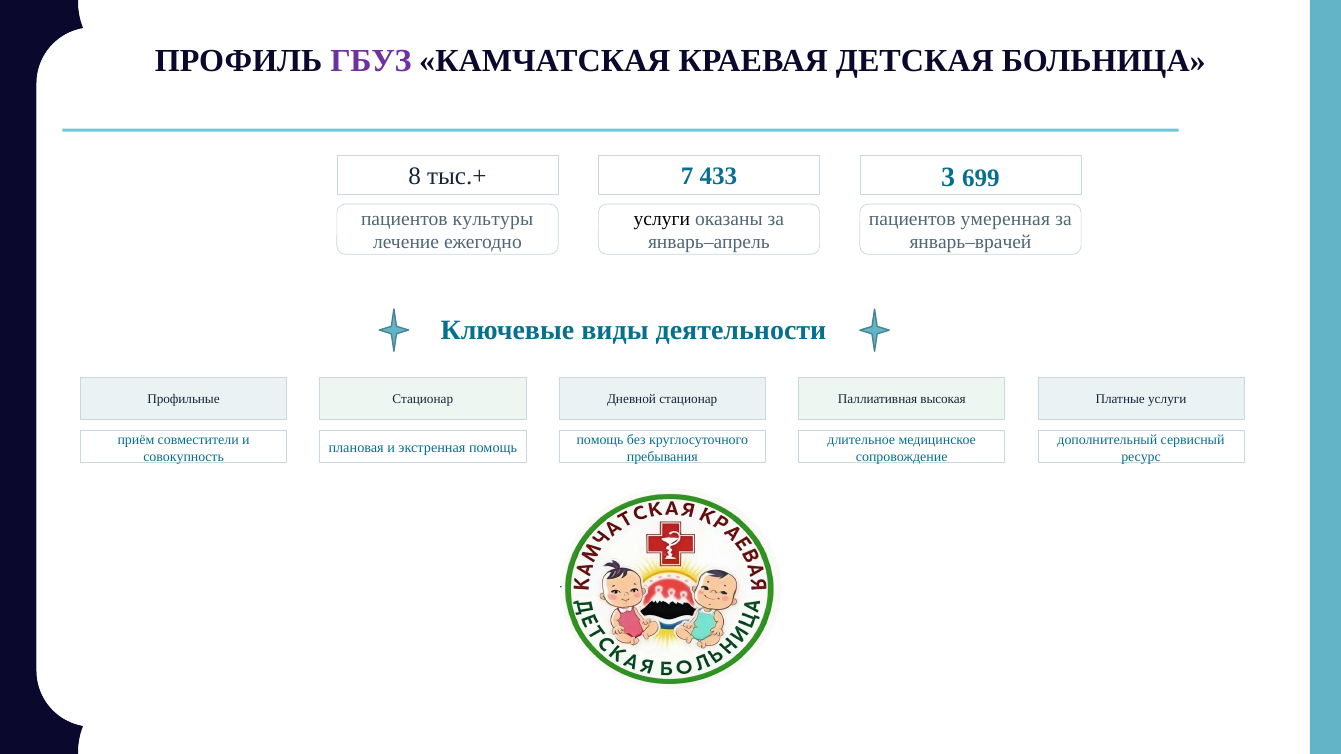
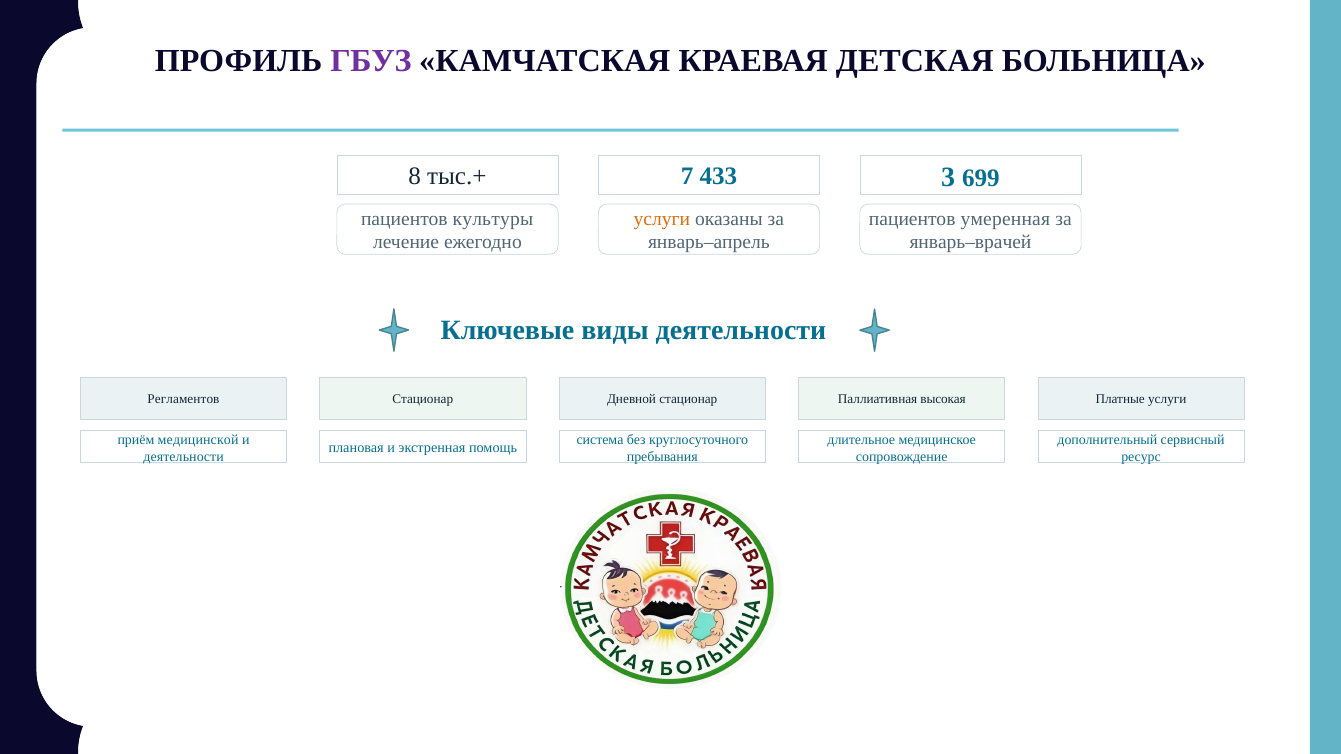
услуги at (662, 219) colour: black -> orange
Профильные: Профильные -> Регламентов
совместители: совместители -> медицинской
помощь at (600, 440): помощь -> система
совокупность at (184, 457): совокупность -> деятельности
